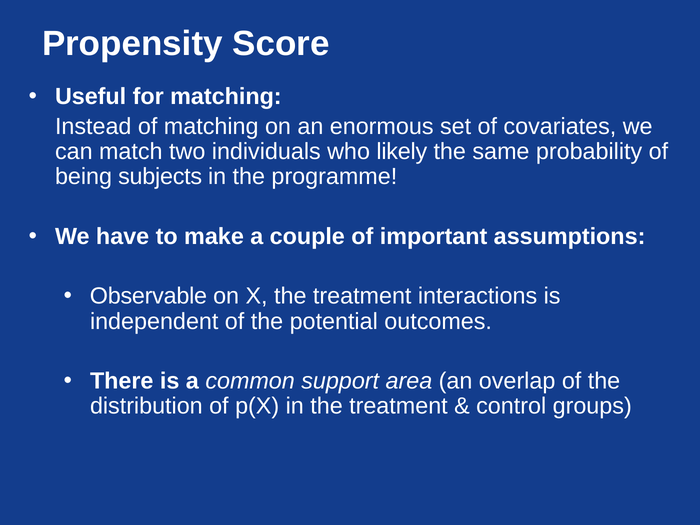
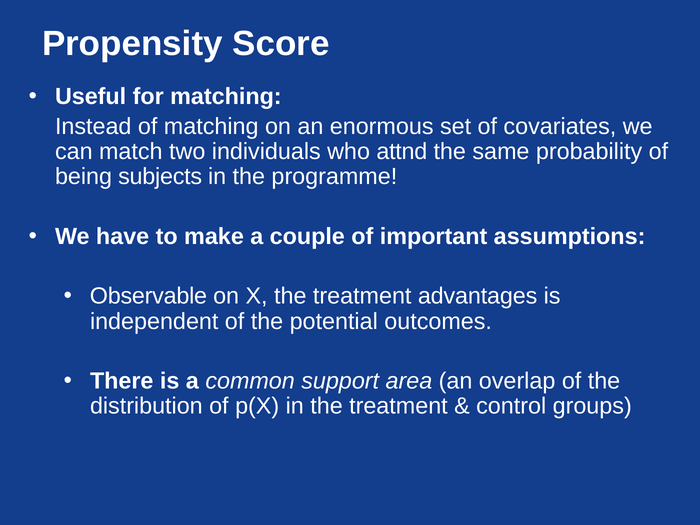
likely: likely -> attnd
interactions: interactions -> advantages
